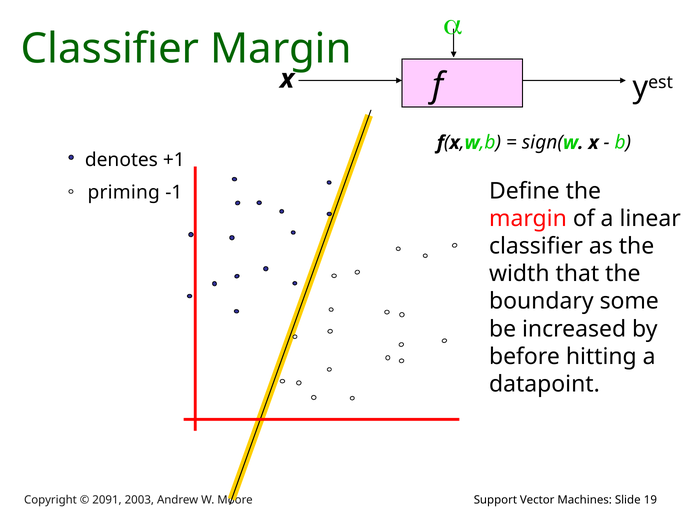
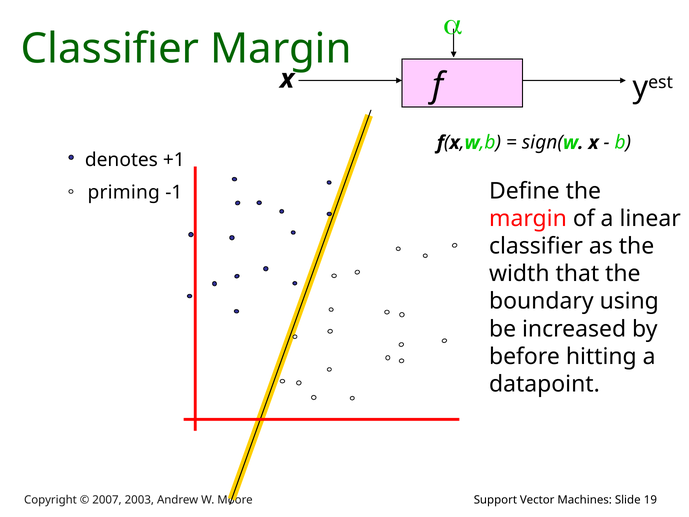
some: some -> using
2091: 2091 -> 2007
